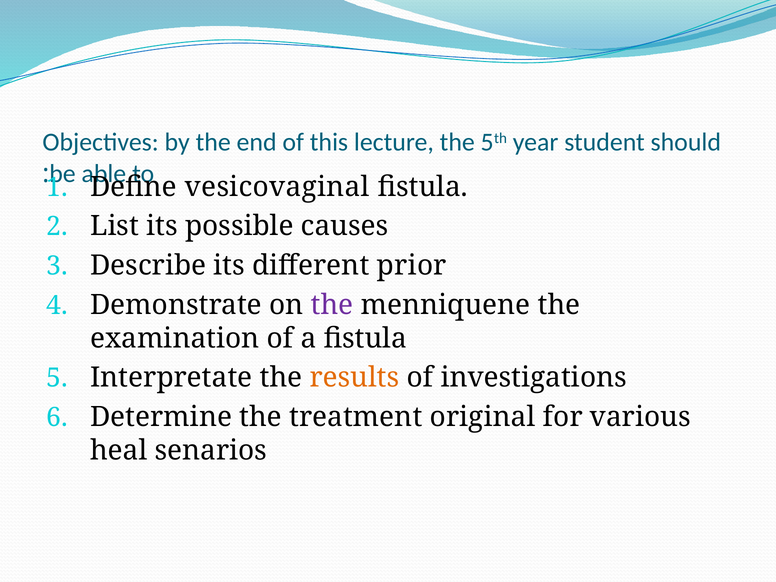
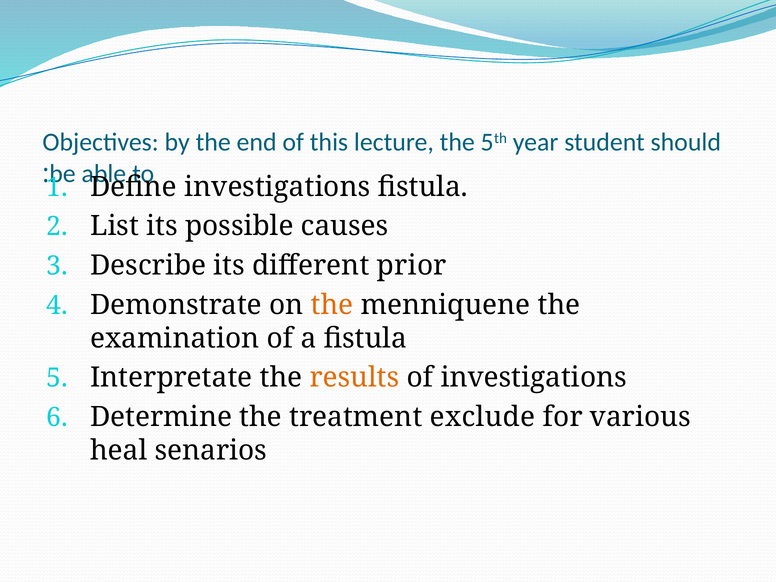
vesicovaginal at (277, 187): vesicovaginal -> investigations
the at (332, 305) colour: purple -> orange
original: original -> exclude
